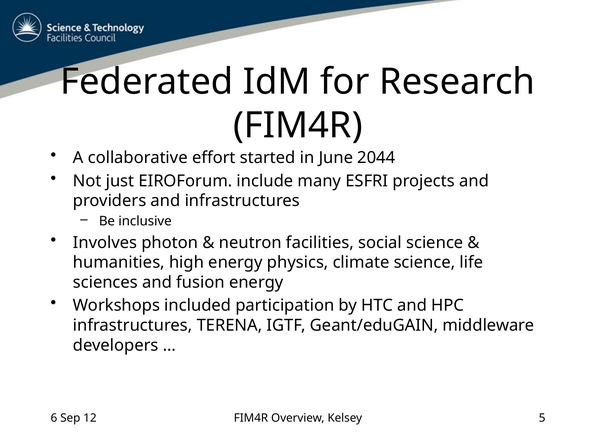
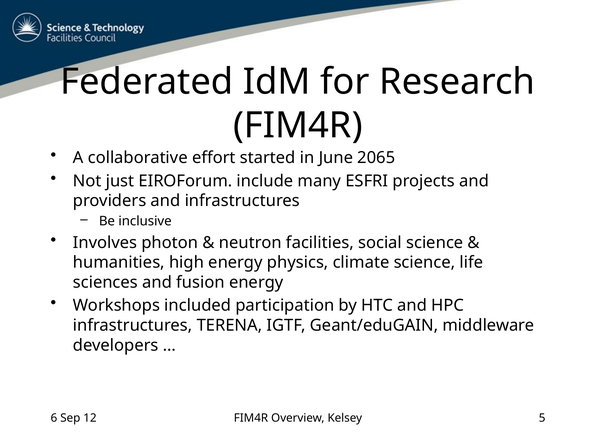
2044: 2044 -> 2065
